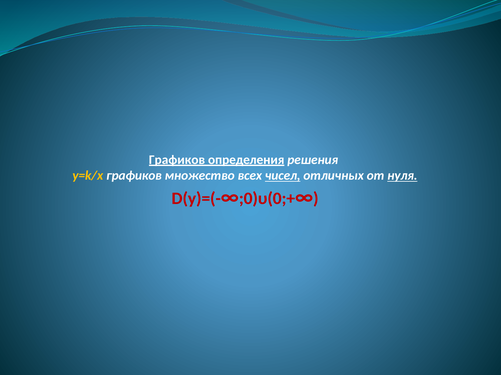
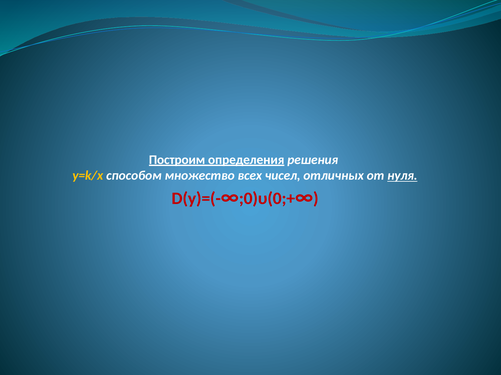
Графиков at (177, 160): Графиков -> Построим
y=k/x графиков: графиков -> способом
чисел underline: present -> none
